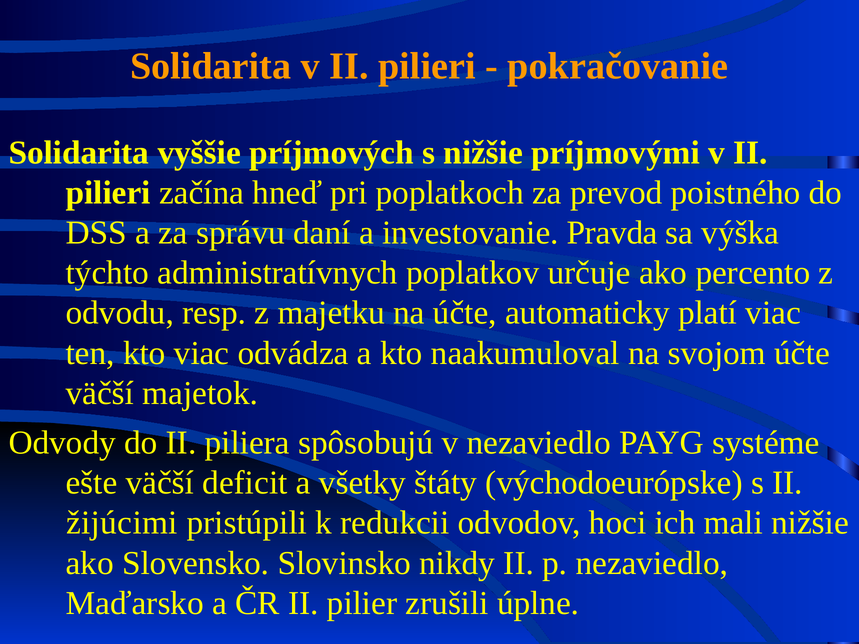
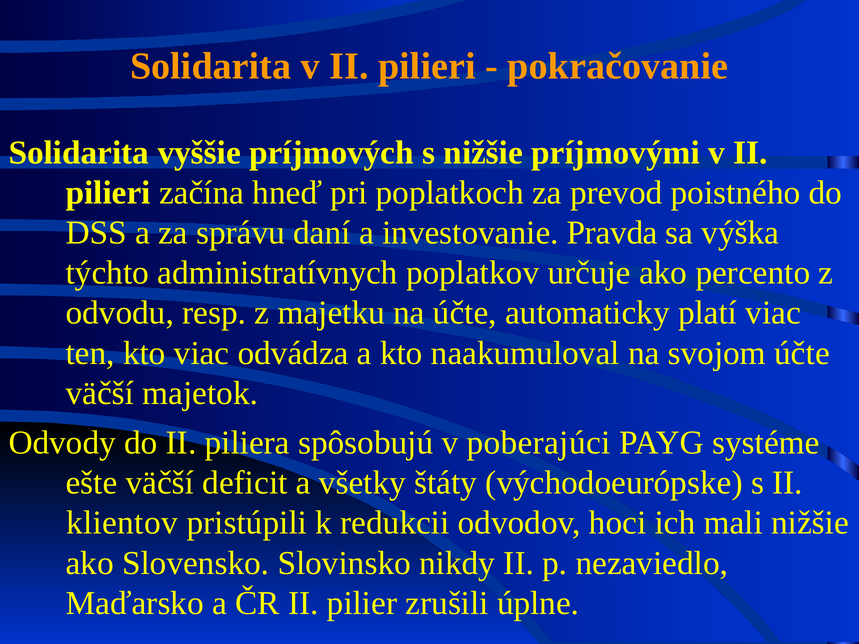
v nezaviedlo: nezaviedlo -> poberajúci
žijúcimi: žijúcimi -> klientov
